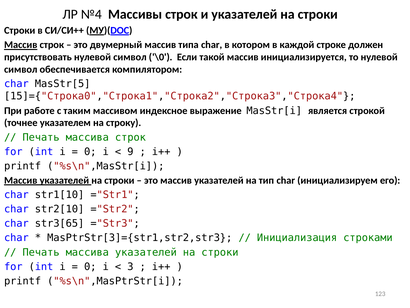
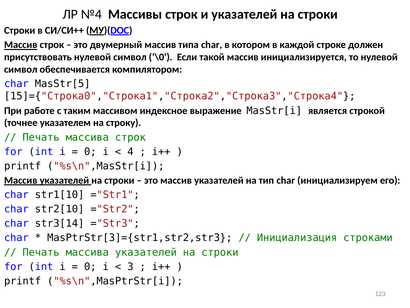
9: 9 -> 4
str3[65: str3[65 -> str3[14
